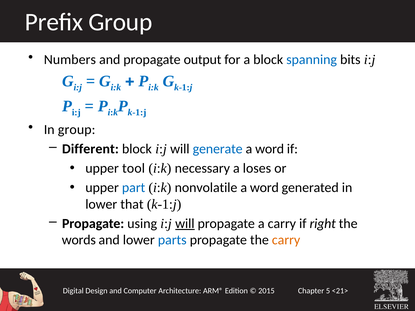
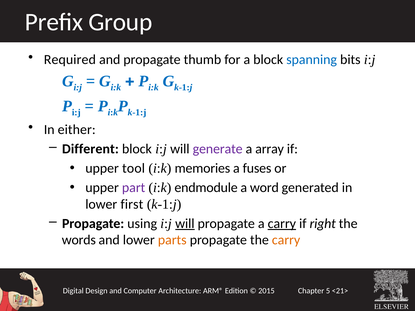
Numbers: Numbers -> Required
output: output -> thumb
In group: group -> either
generate colour: blue -> purple
word at (270, 149): word -> array
necessary: necessary -> memories
loses: loses -> fuses
part colour: blue -> purple
nonvolatile: nonvolatile -> endmodule
that: that -> first
carry at (282, 224) underline: none -> present
parts colour: blue -> orange
